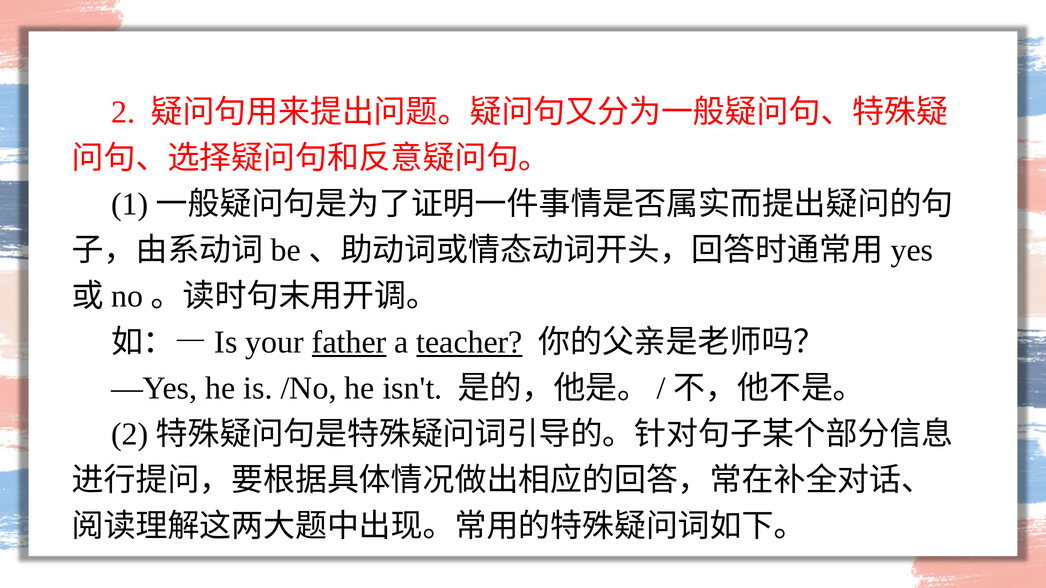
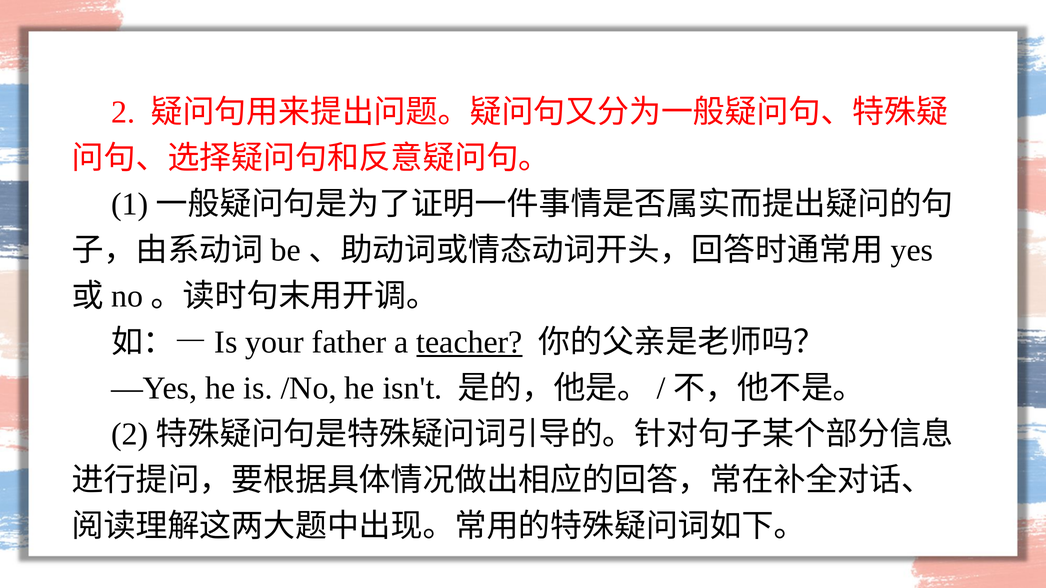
father underline: present -> none
